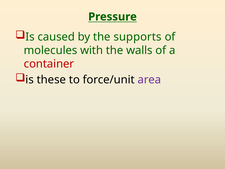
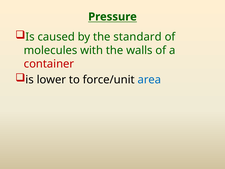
supports: supports -> standard
these: these -> lower
area colour: purple -> blue
